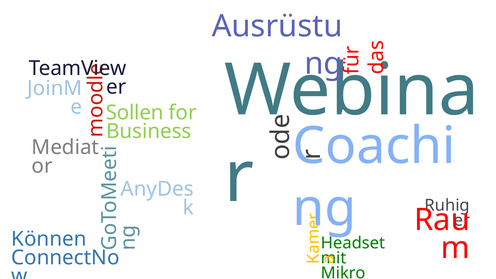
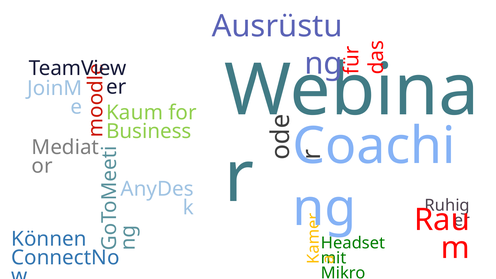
Sollen: Sollen -> Kaum
